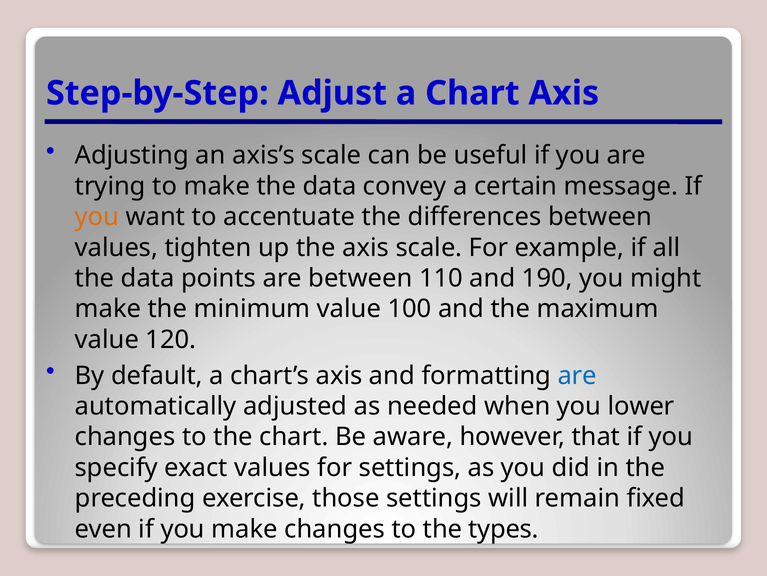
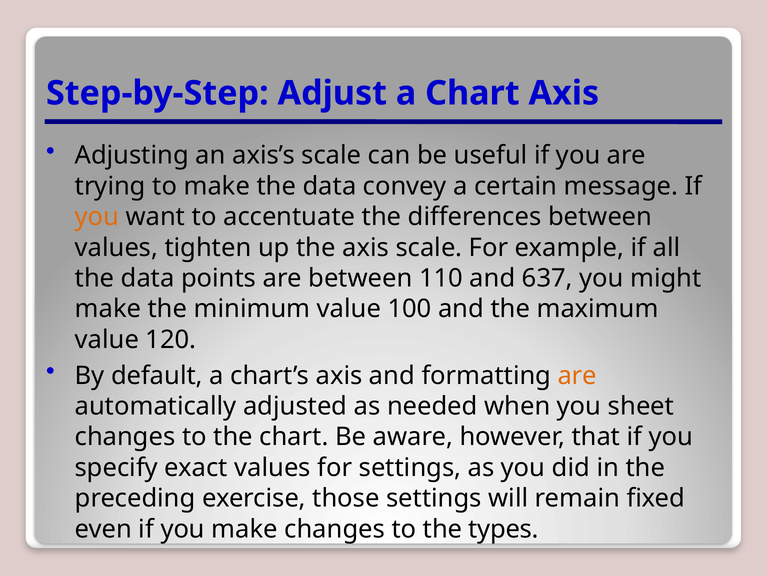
190: 190 -> 637
are at (577, 375) colour: blue -> orange
lower: lower -> sheet
